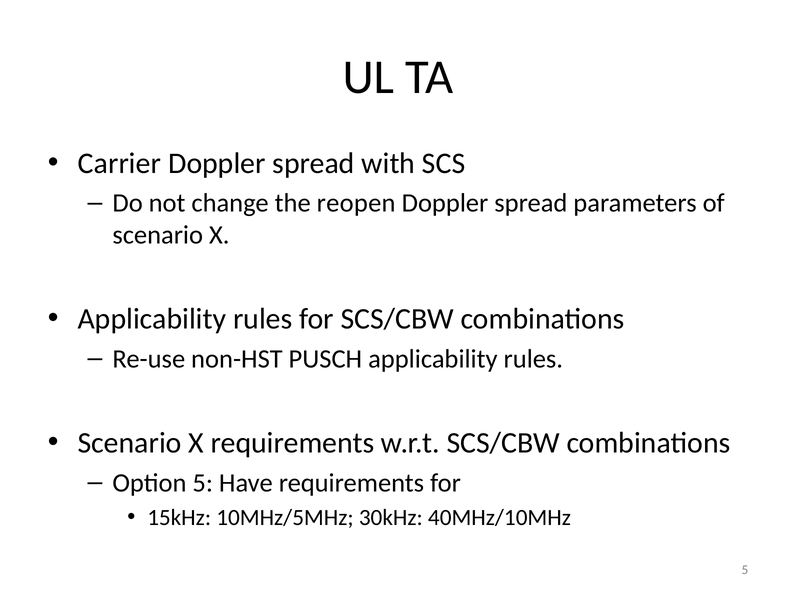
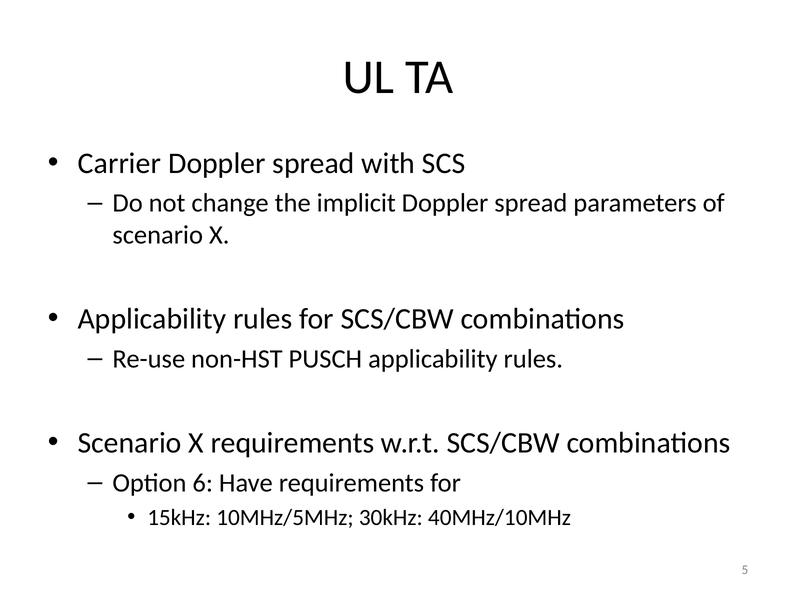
reopen: reopen -> implicit
Option 5: 5 -> 6
